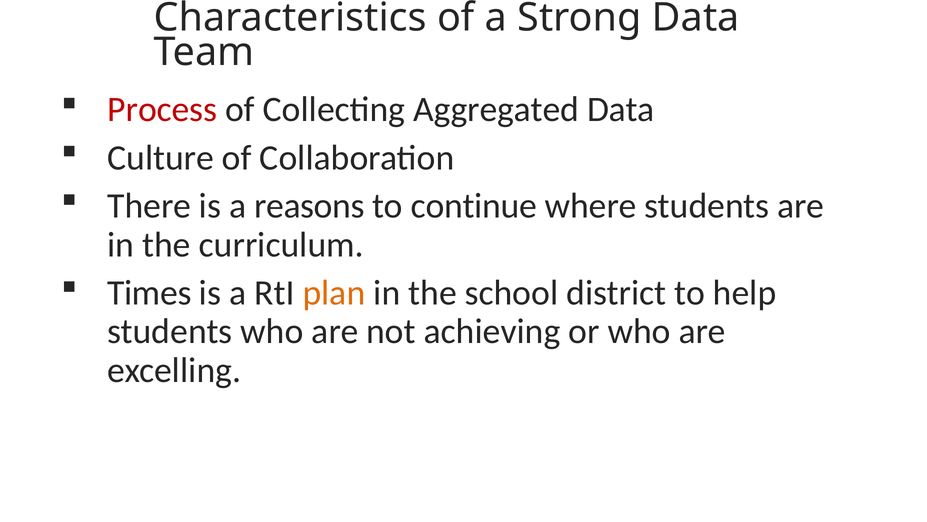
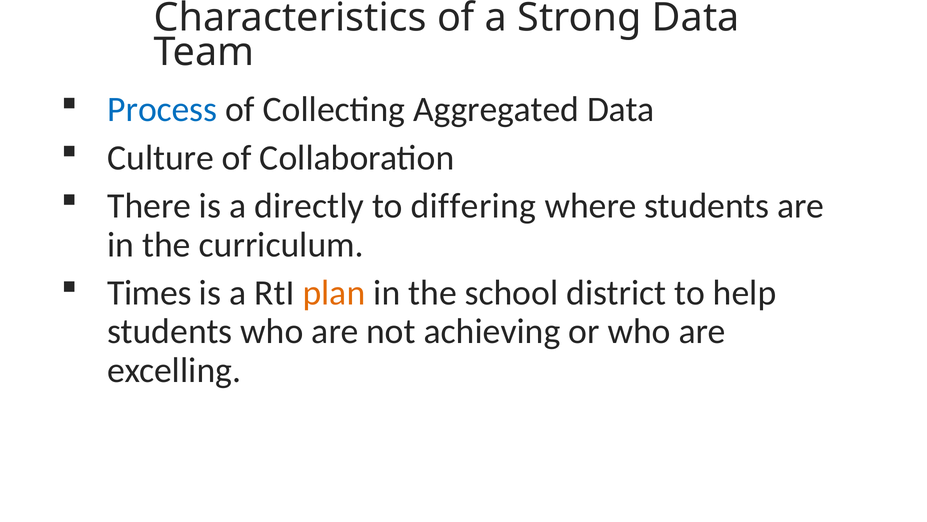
Process colour: red -> blue
reasons: reasons -> directly
continue: continue -> differing
